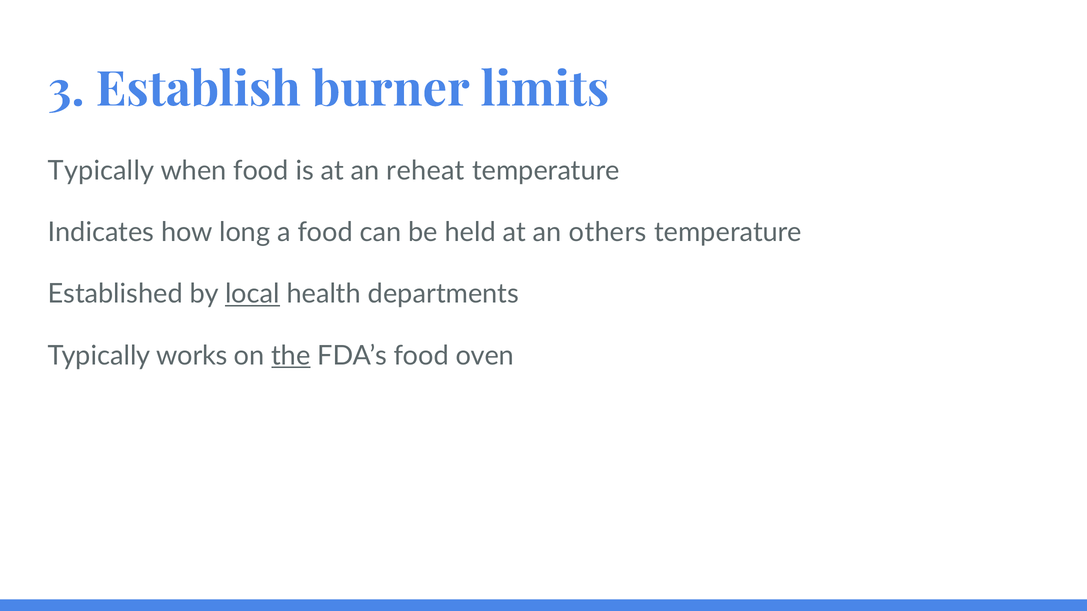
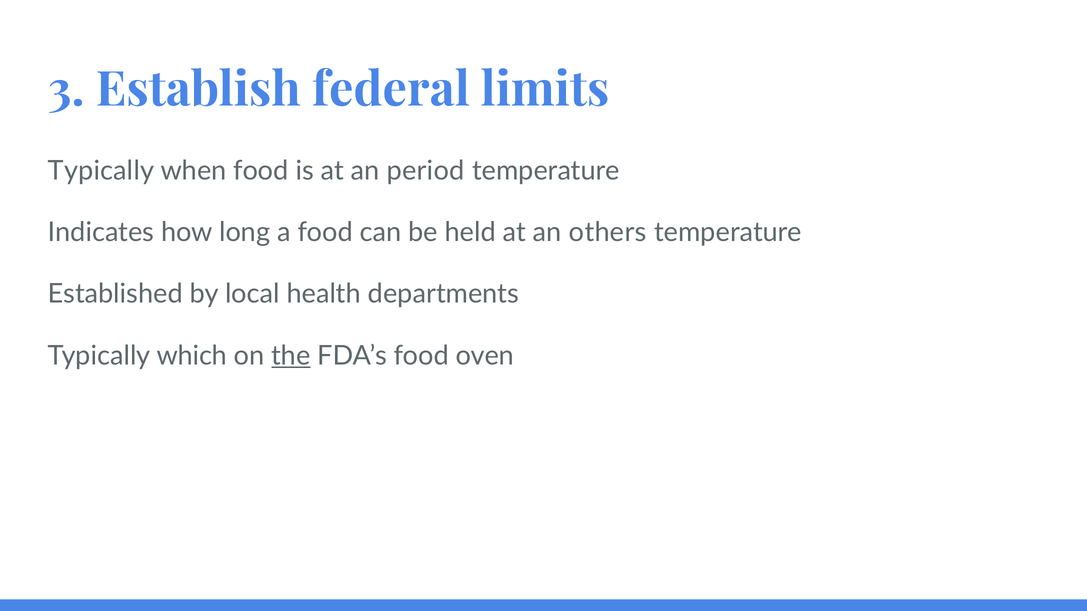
burner: burner -> federal
reheat: reheat -> period
local underline: present -> none
works: works -> which
